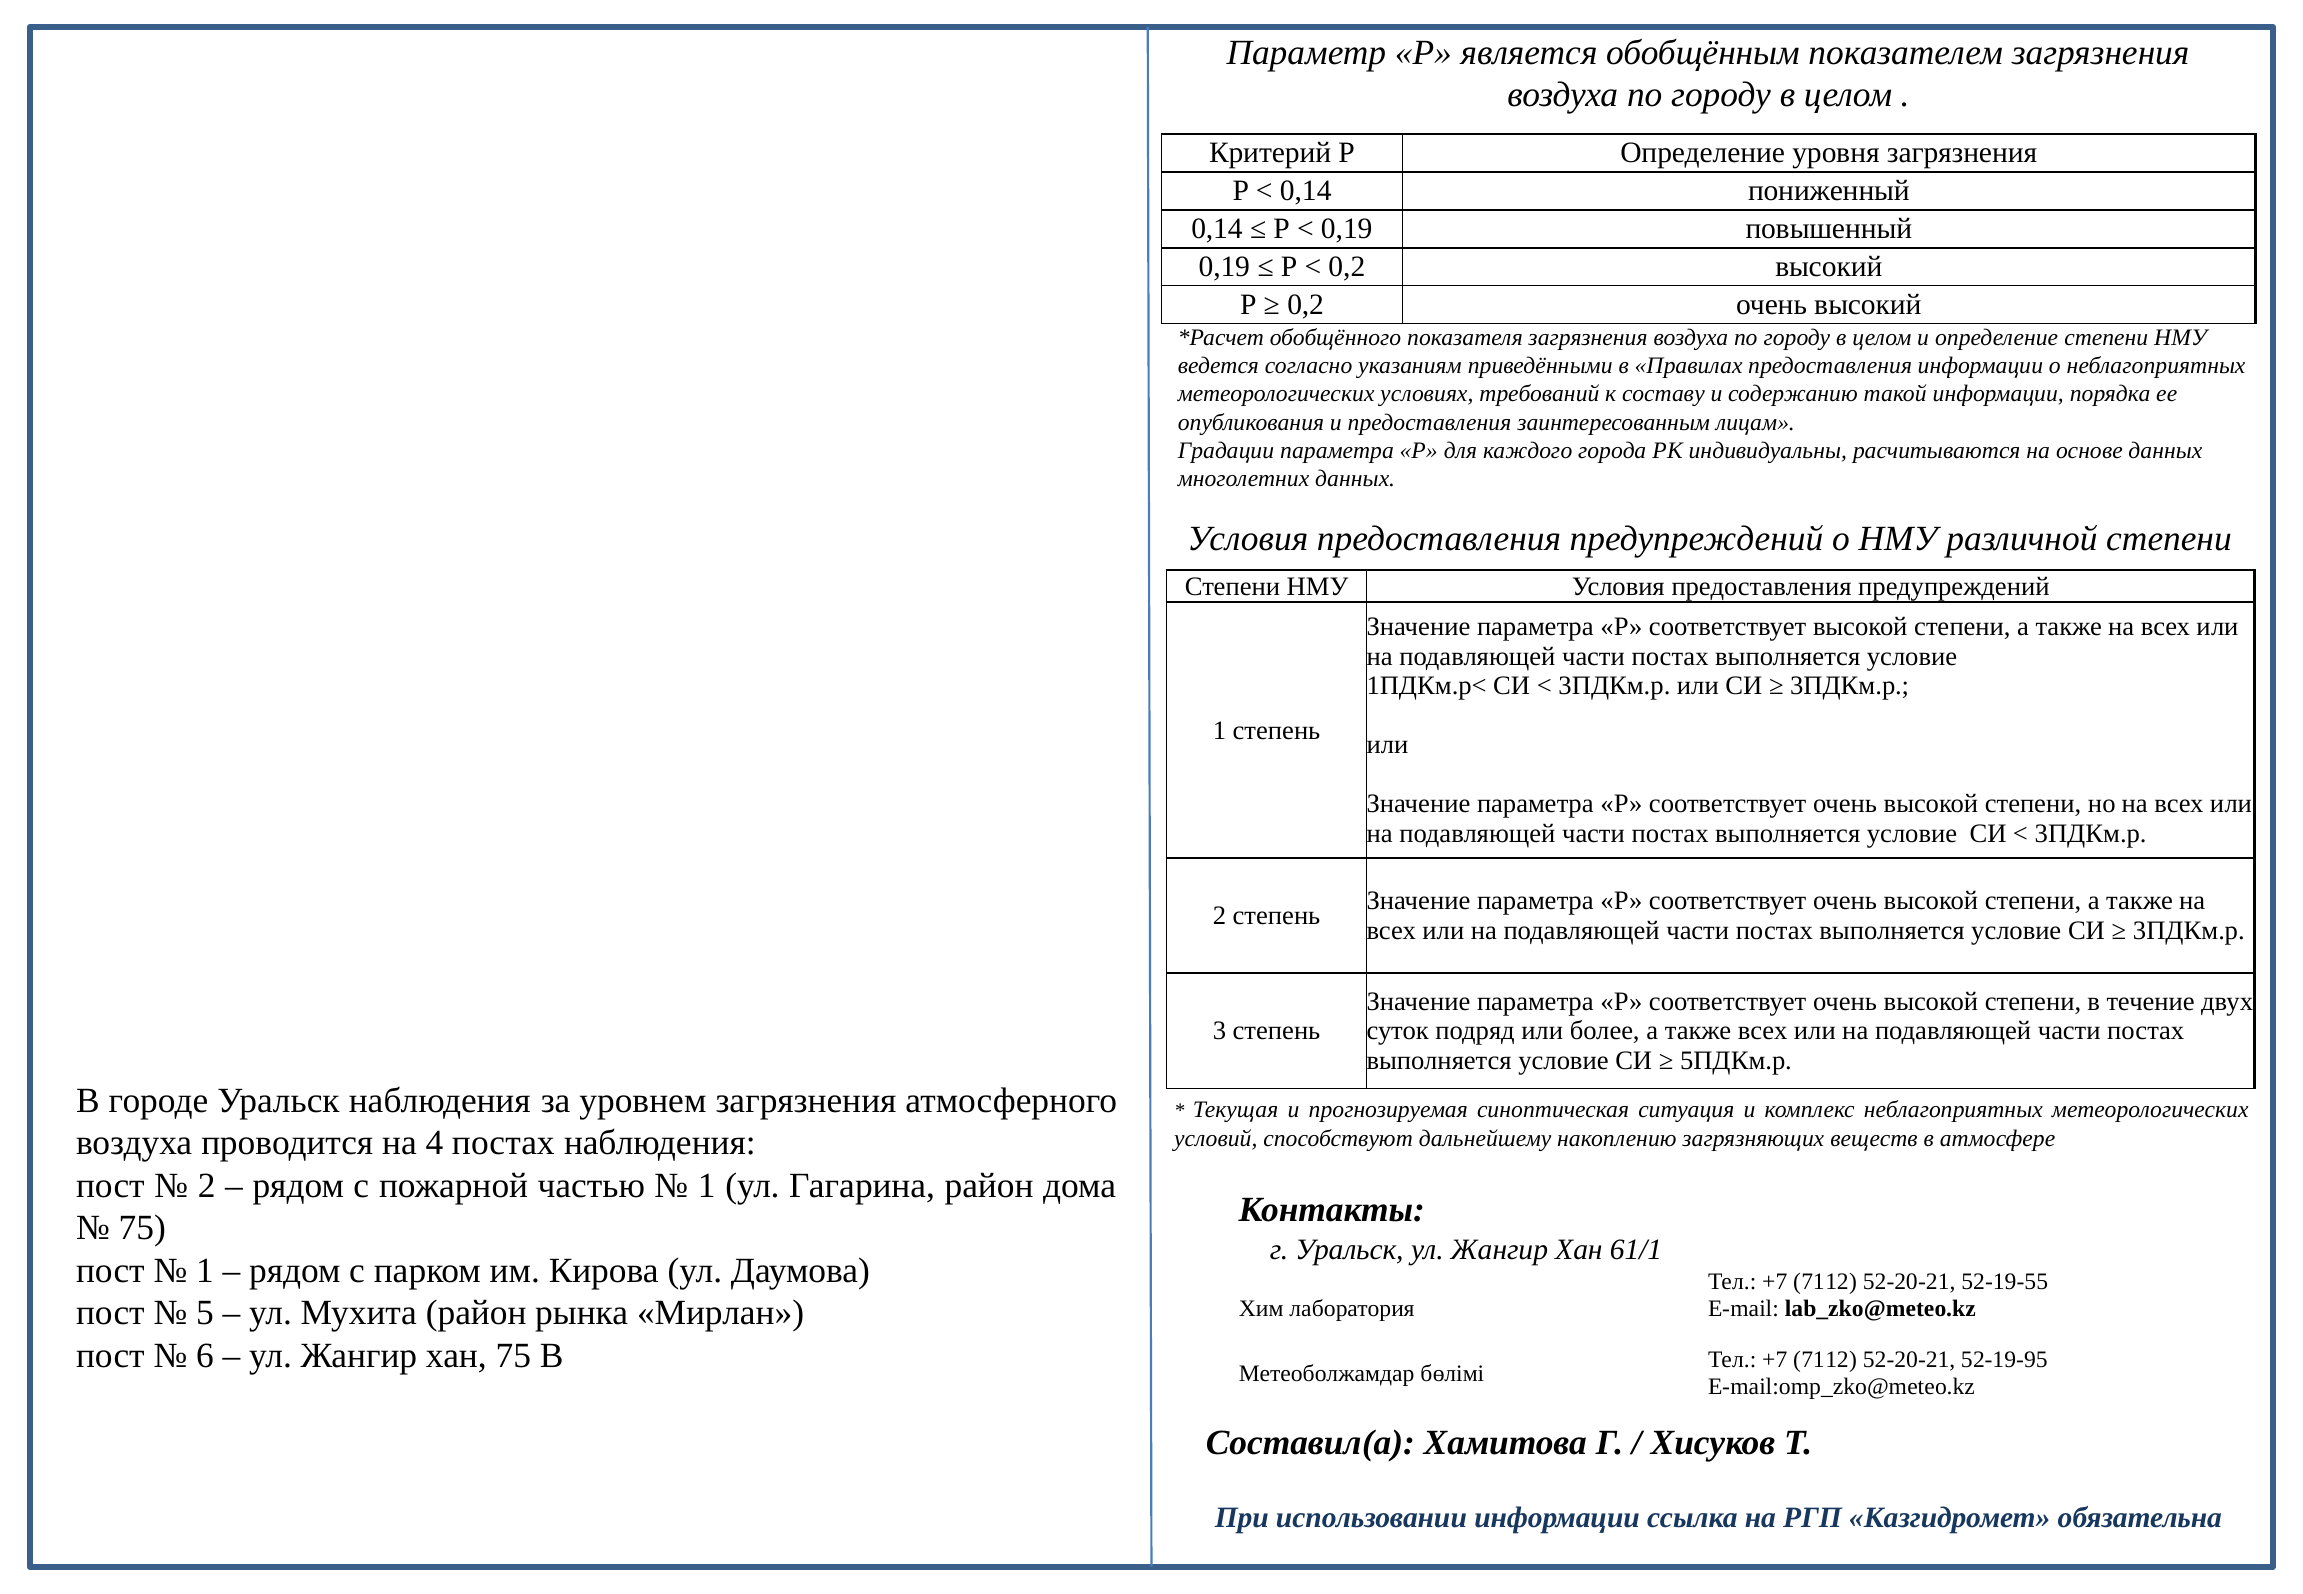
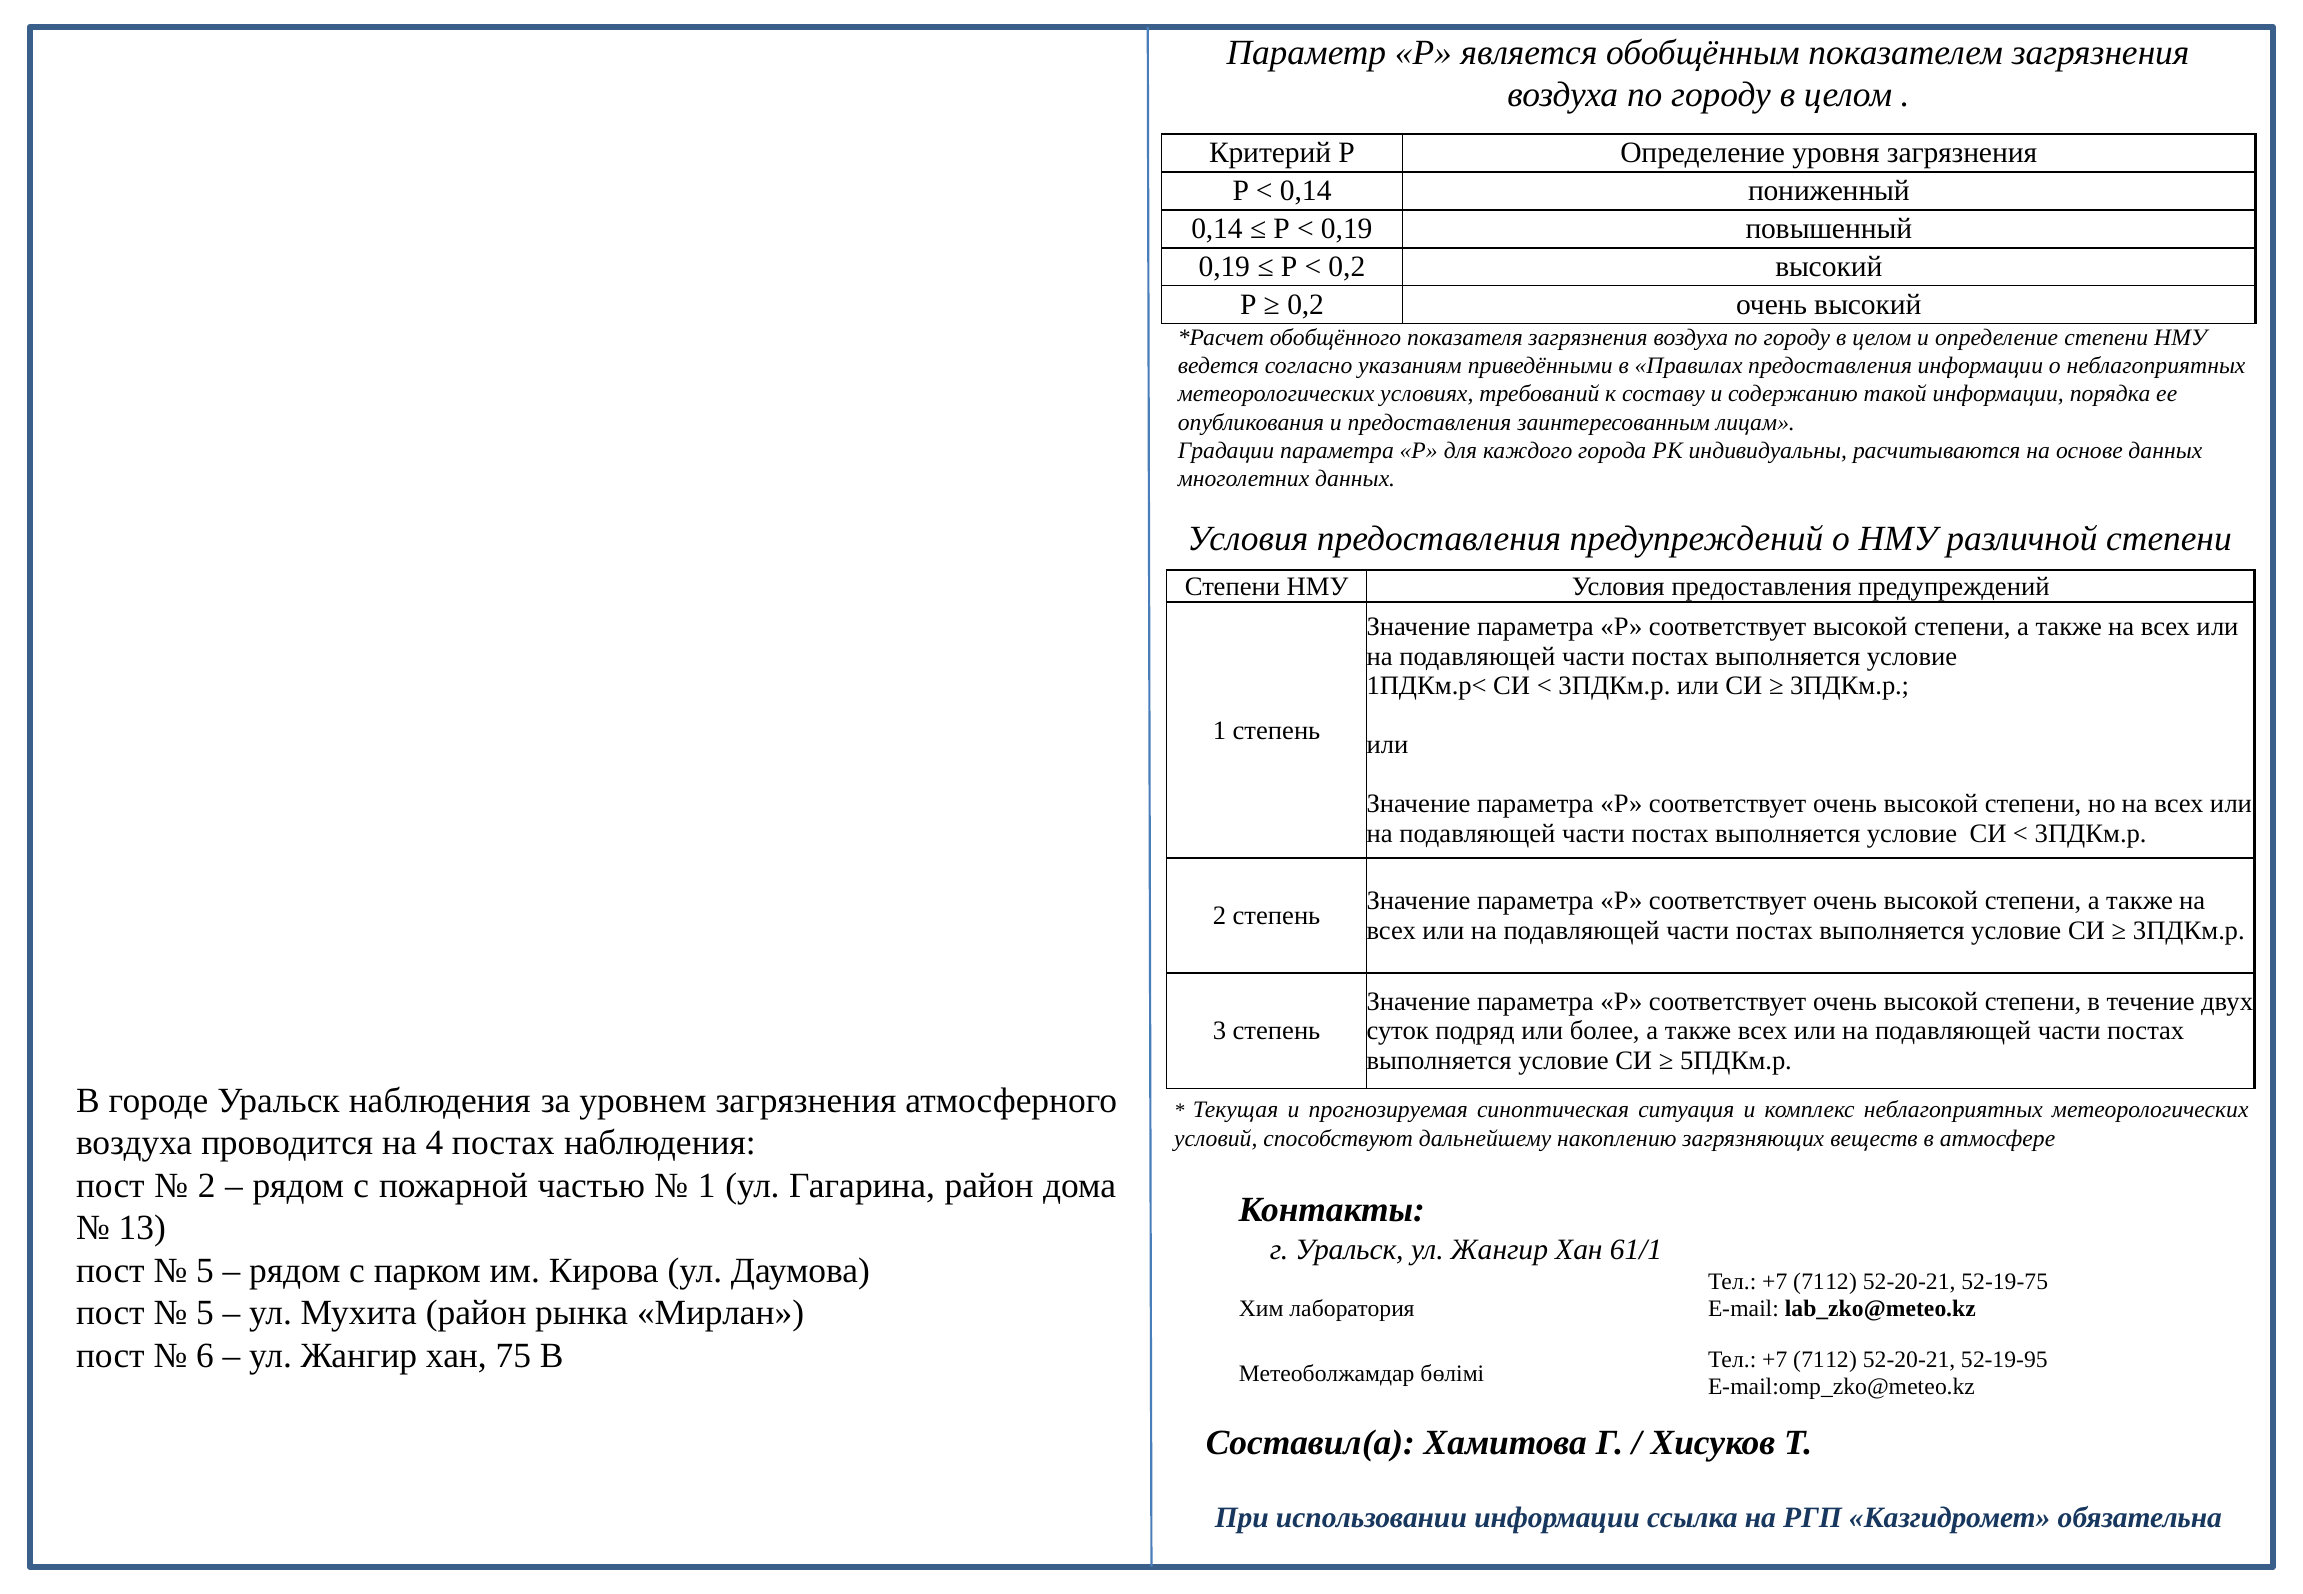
75 at (142, 1228): 75 -> 13
1 at (205, 1271): 1 -> 5
52-19-55: 52-19-55 -> 52-19-75
